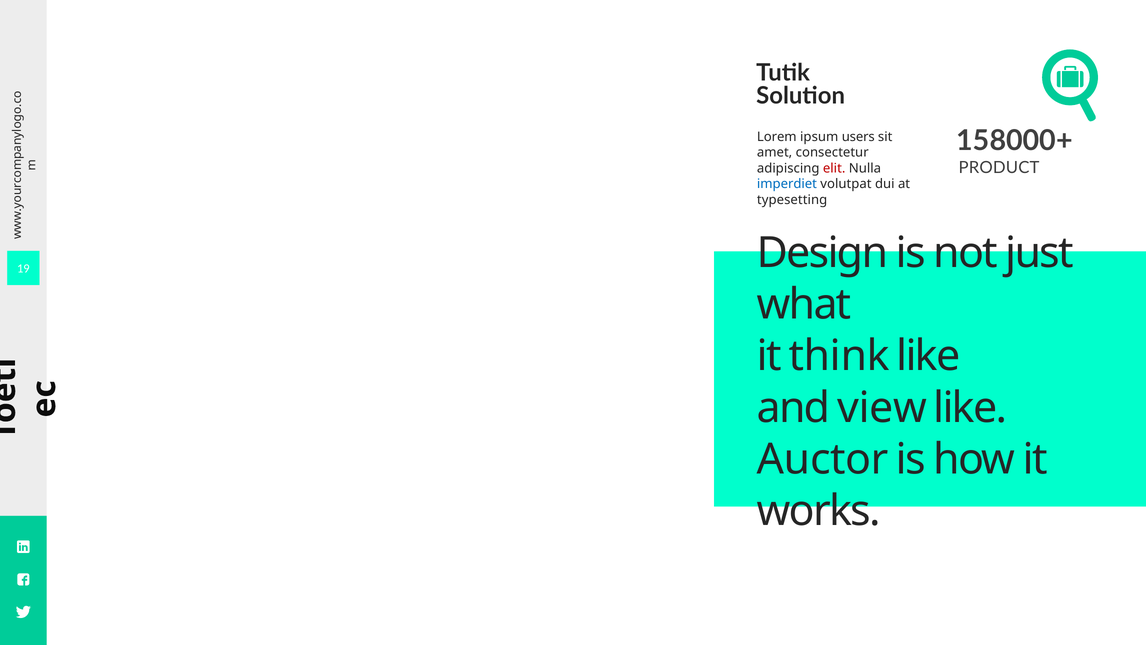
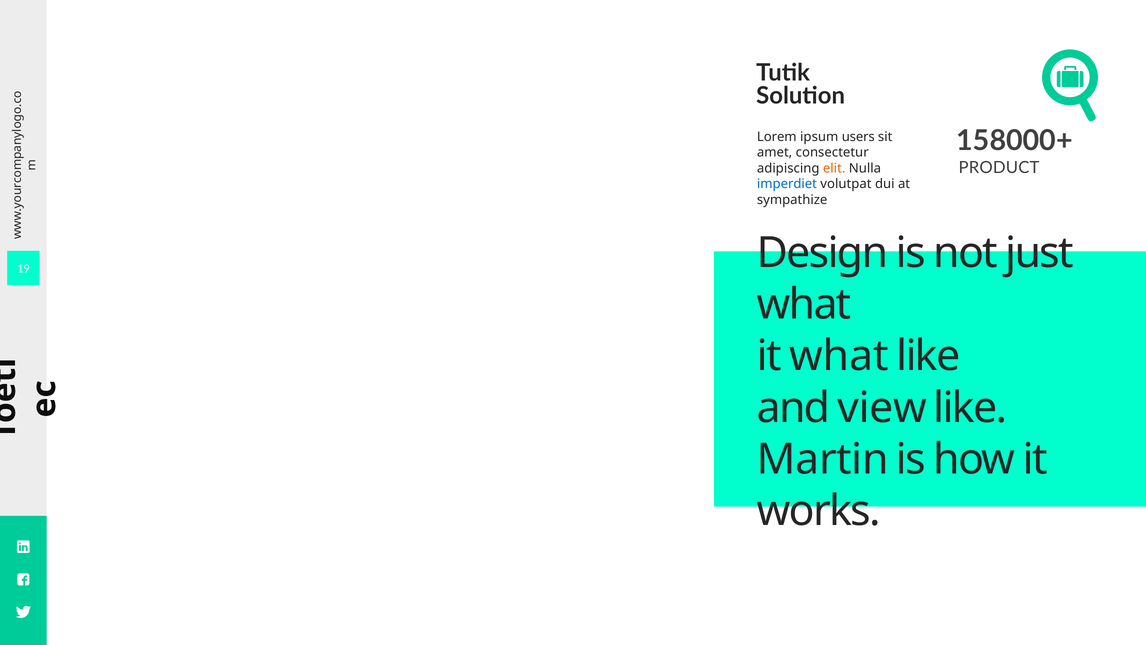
elit colour: red -> orange
typesetting: typesetting -> sympathize
it think: think -> what
Auctor: Auctor -> Martin
